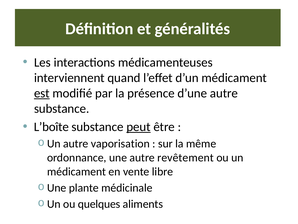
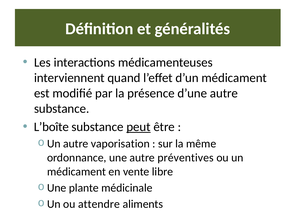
est underline: present -> none
revêtement: revêtement -> préventives
quelques: quelques -> attendre
